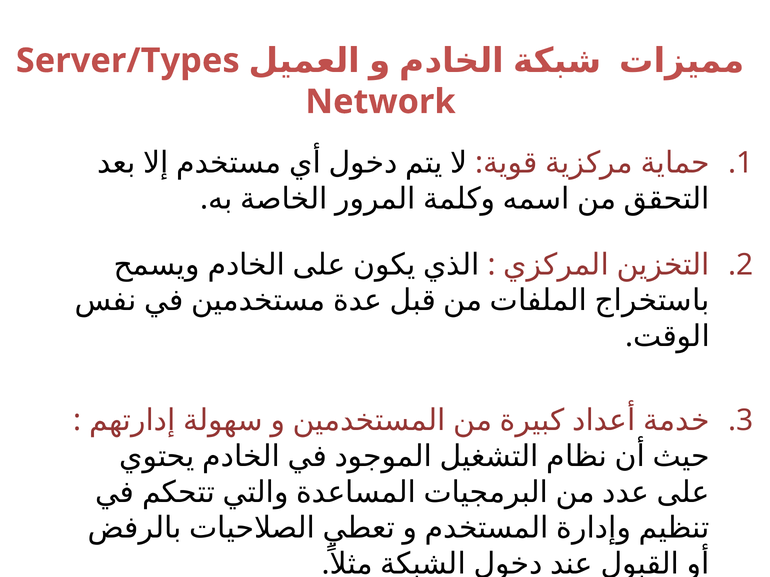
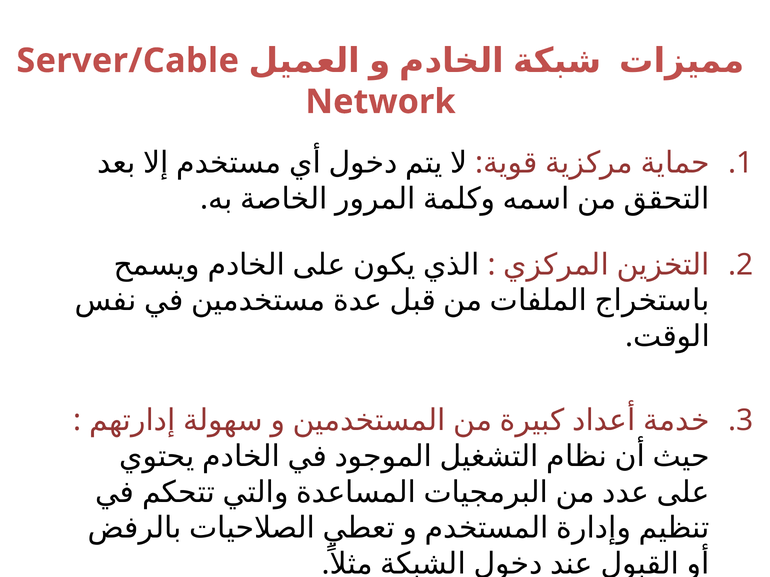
Server/Types: Server/Types -> Server/Cable
